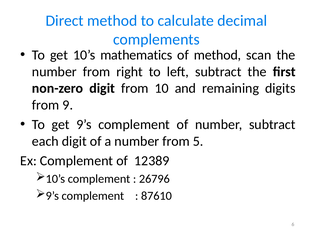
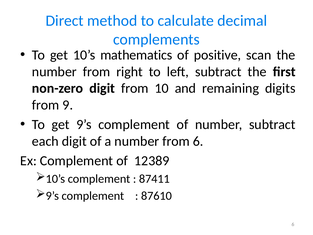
of method: method -> positive
from 5: 5 -> 6
26796: 26796 -> 87411
